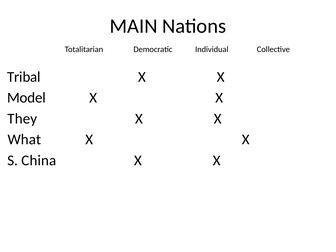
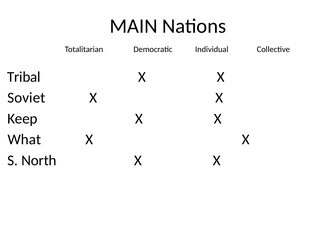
Model: Model -> Soviet
They: They -> Keep
China: China -> North
